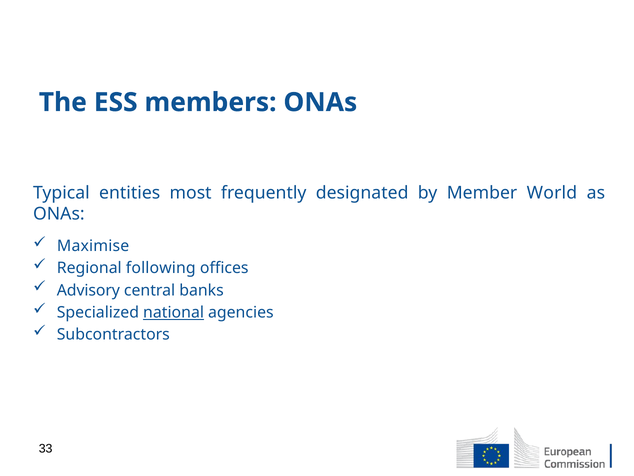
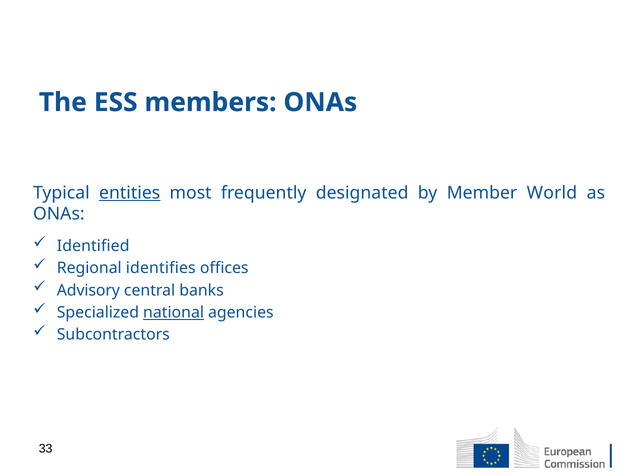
entities underline: none -> present
Maximise: Maximise -> Identified
following: following -> identifies
